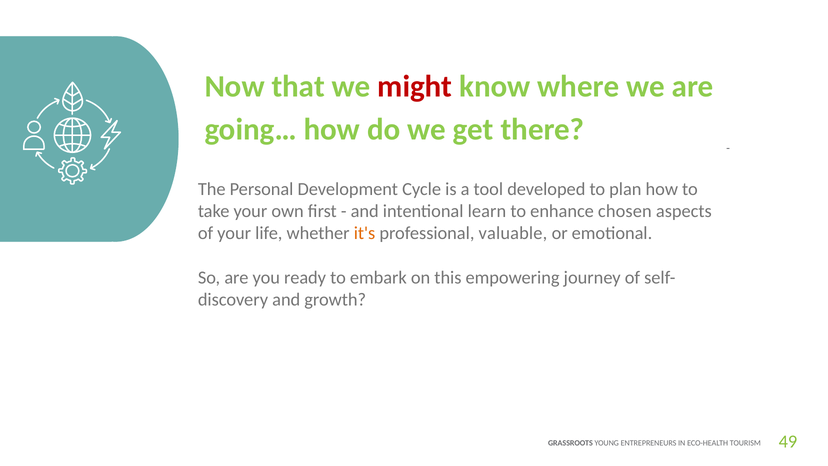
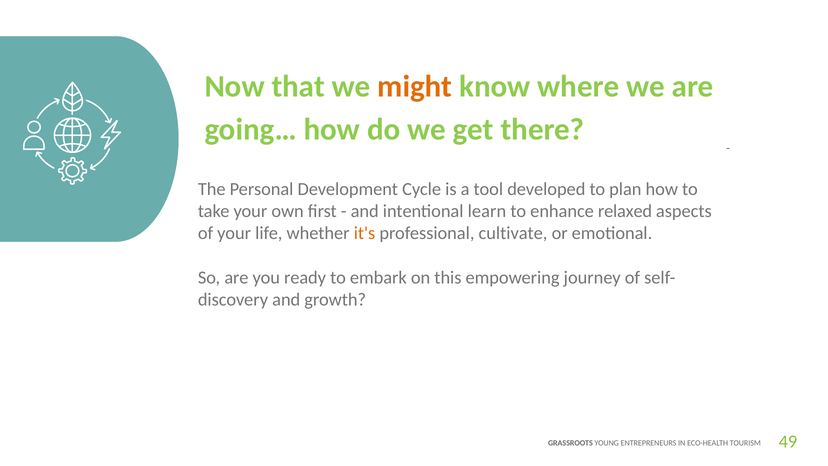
might colour: red -> orange
chosen: chosen -> relaxed
valuable: valuable -> cultivate
